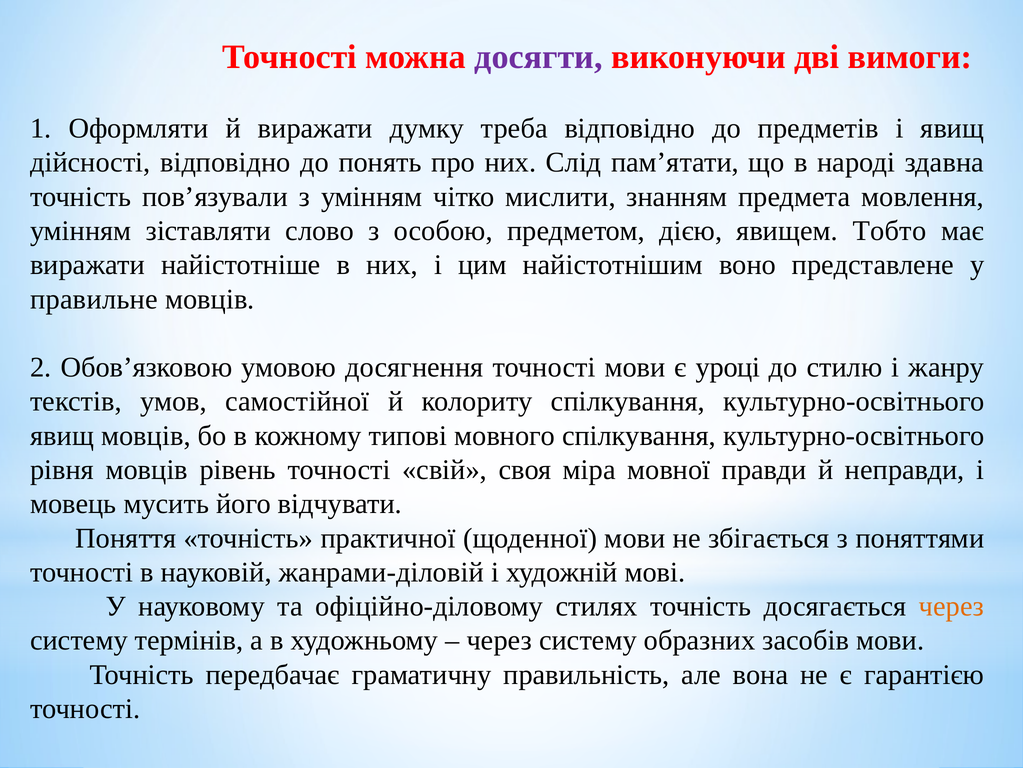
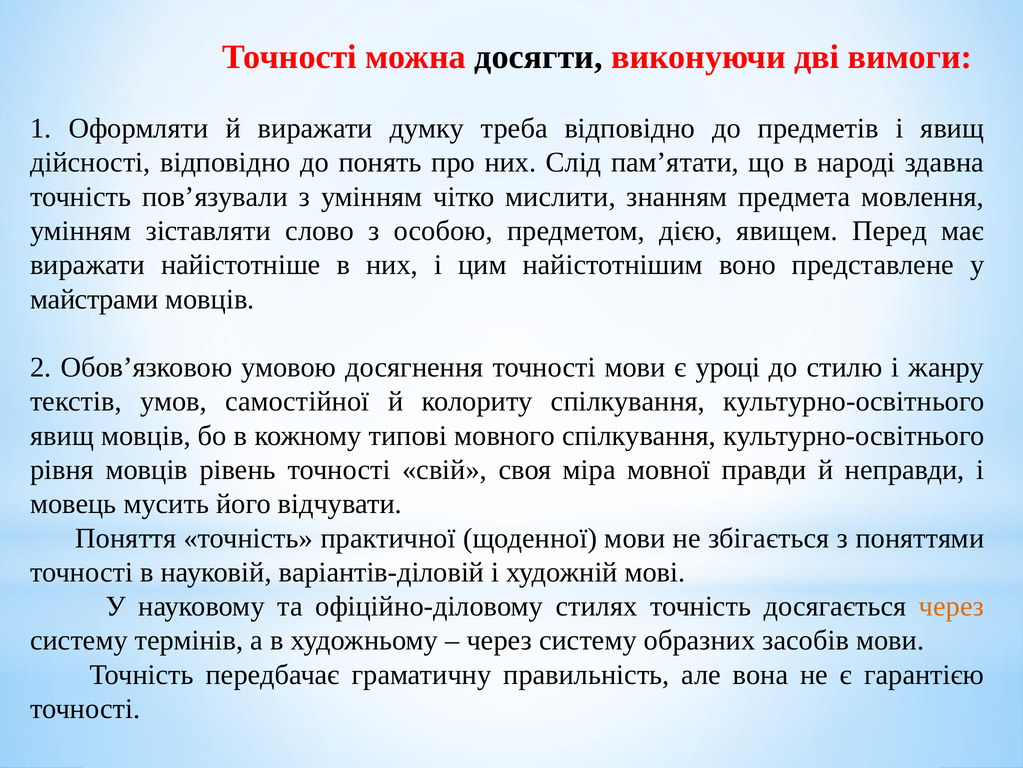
досягти colour: purple -> black
Тобто: Тобто -> Перед
правильне: правильне -> майстрами
жанрами-діловій: жанрами-діловій -> варіантів-діловій
